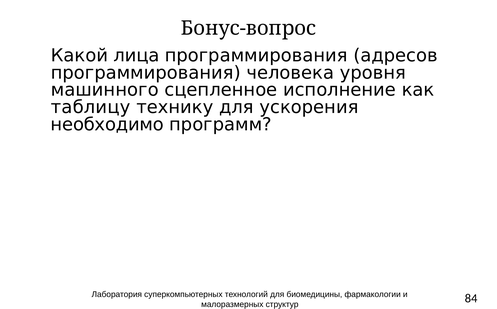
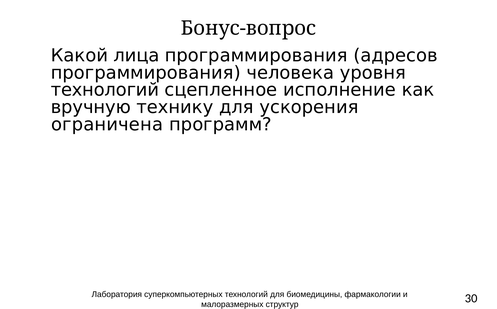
машинного at (105, 90): машинного -> технологий
таблицу: таблицу -> вручную
необходимо: необходимо -> ограничена
84: 84 -> 30
